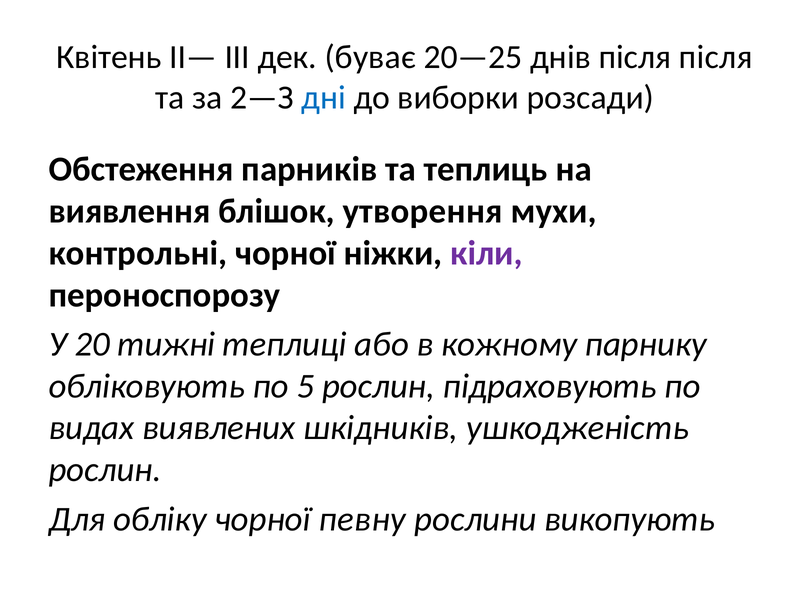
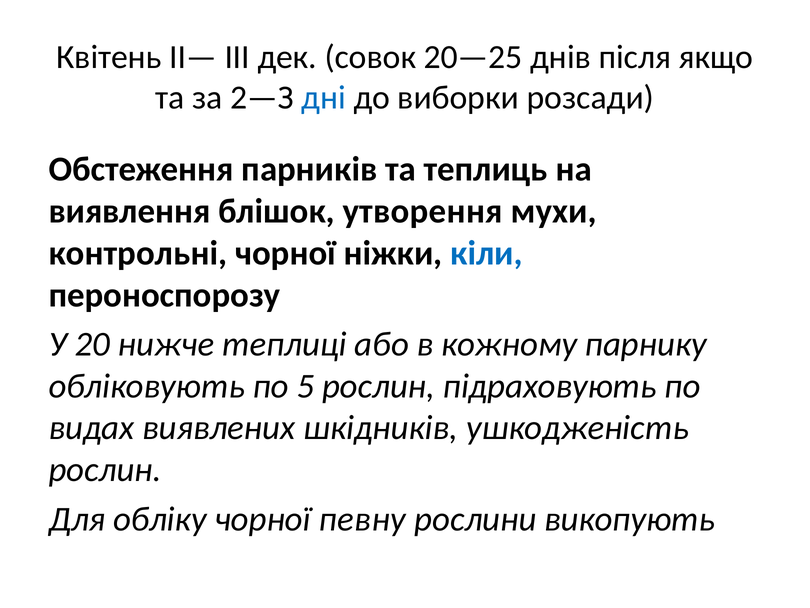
буває: буває -> совок
після після: після -> якщо
кіли colour: purple -> blue
тижні: тижні -> нижче
